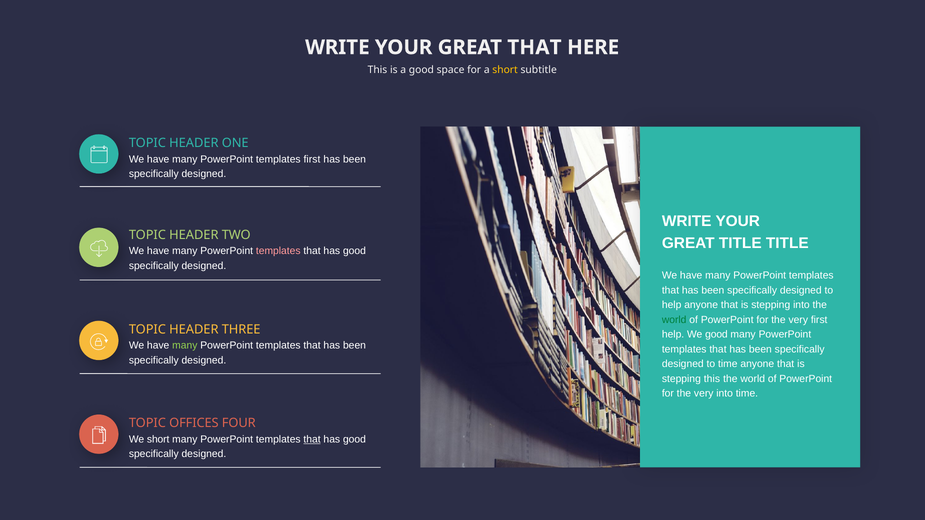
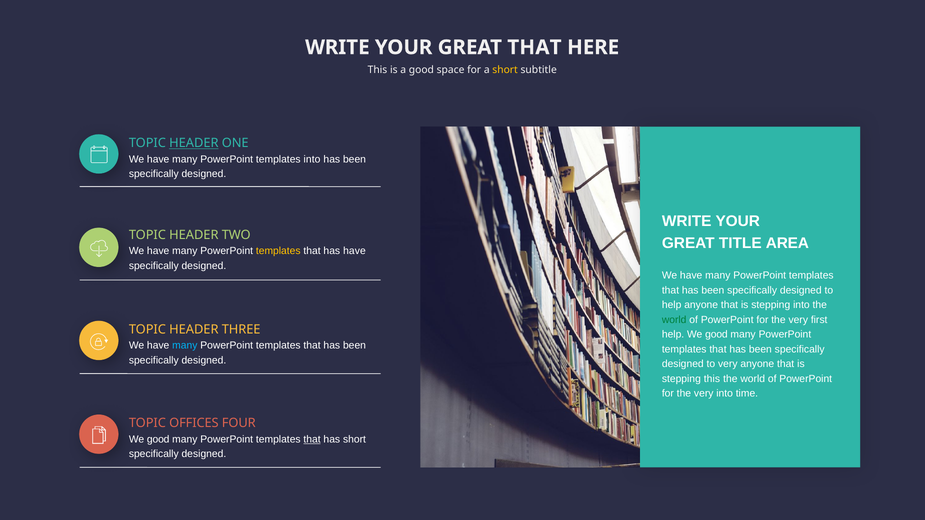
HEADER at (194, 143) underline: none -> present
templates first: first -> into
TITLE TITLE: TITLE -> AREA
templates at (278, 251) colour: pink -> yellow
good at (354, 251): good -> have
many at (185, 346) colour: light green -> light blue
to time: time -> very
short at (158, 439): short -> good
good at (354, 439): good -> short
